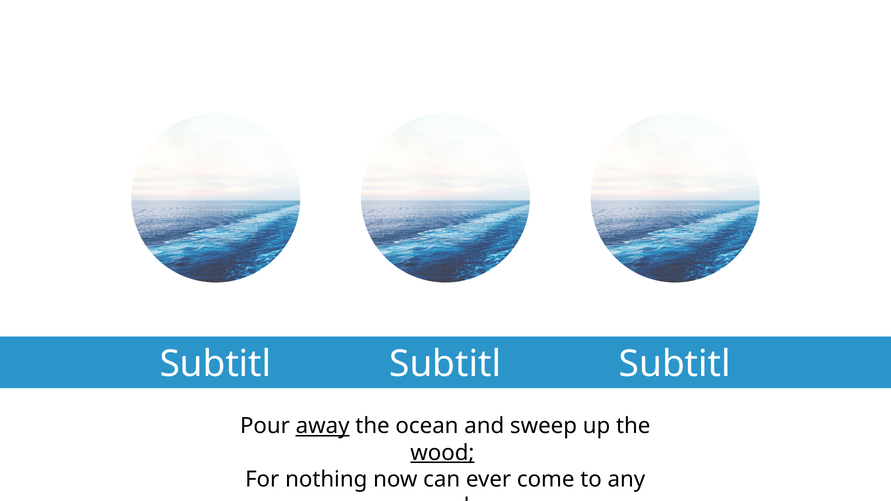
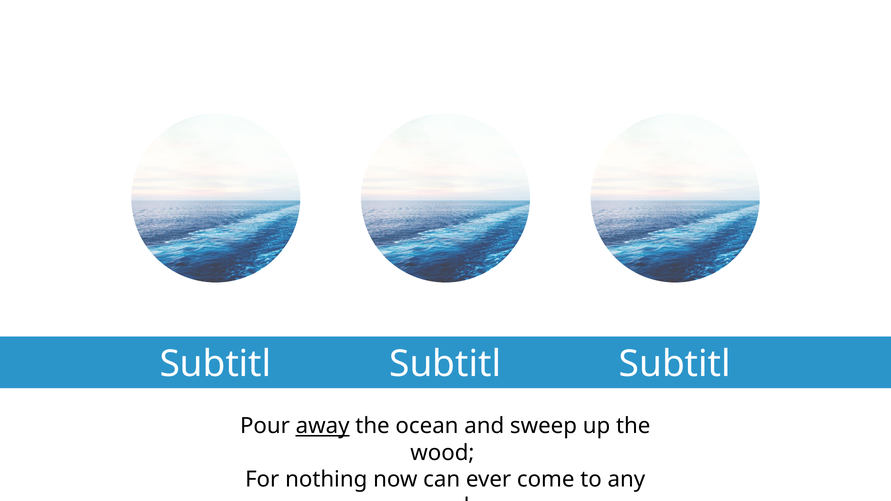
wood underline: present -> none
